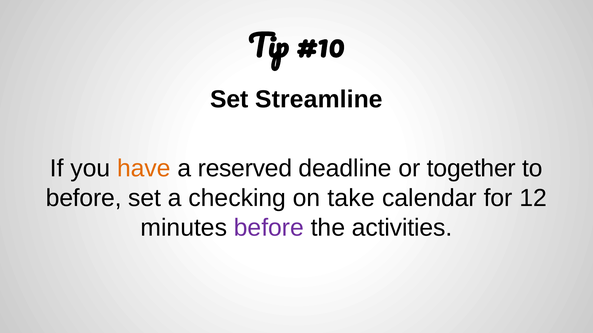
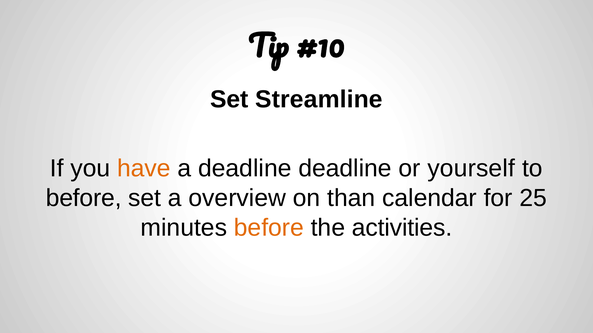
a reserved: reserved -> deadline
together: together -> yourself
checking: checking -> overview
take: take -> than
12: 12 -> 25
before at (269, 228) colour: purple -> orange
